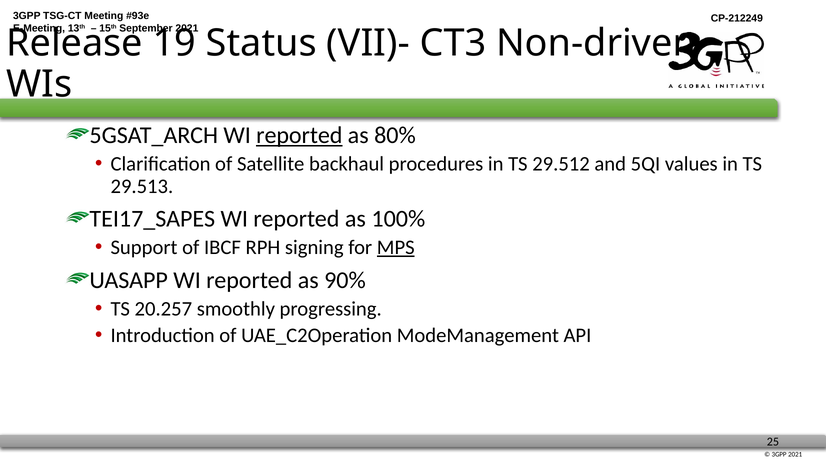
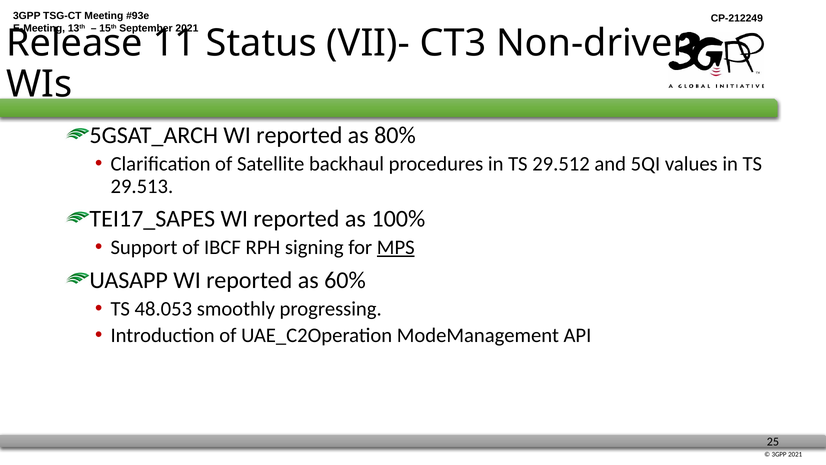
19: 19 -> 11
reported at (299, 135) underline: present -> none
90%: 90% -> 60%
20.257: 20.257 -> 48.053
